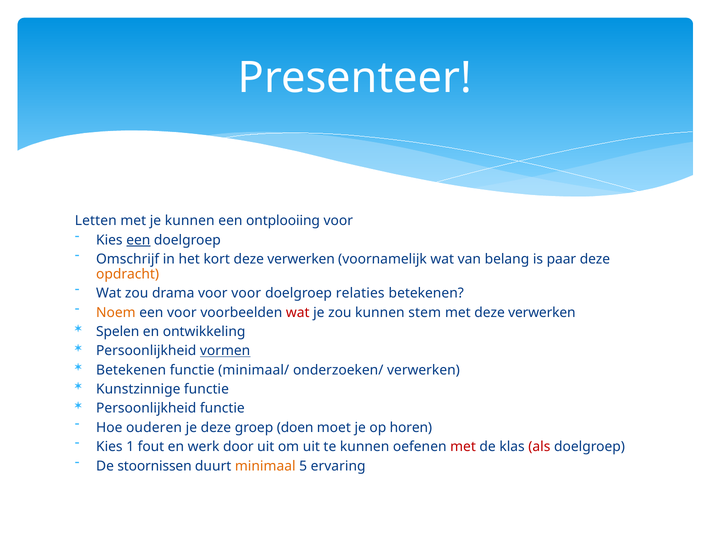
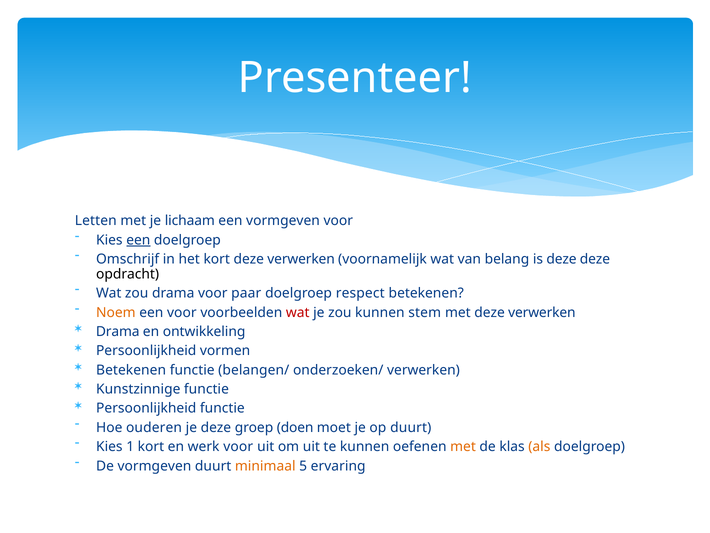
je kunnen: kunnen -> lichaam
een ontplooiing: ontplooiing -> vormgeven
is paar: paar -> deze
opdracht colour: orange -> black
voor voor: voor -> paar
relaties: relaties -> respect
Spelen at (118, 331): Spelen -> Drama
vormen underline: present -> none
minimaal/: minimaal/ -> belangen/
op horen: horen -> duurt
1 fout: fout -> kort
werk door: door -> voor
met at (463, 446) colour: red -> orange
als colour: red -> orange
De stoornissen: stoornissen -> vormgeven
